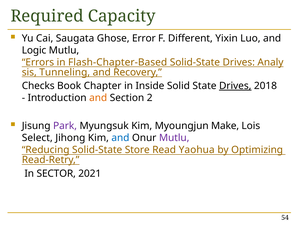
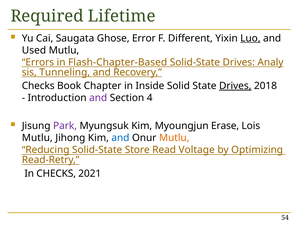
Capacity: Capacity -> Lifetime
Luo underline: none -> present
Logic: Logic -> Used
and at (98, 98) colour: orange -> purple
2: 2 -> 4
Make: Make -> Erase
Select at (37, 138): Select -> Mutlu
Mutlu at (174, 138) colour: purple -> orange
Yaohua: Yaohua -> Voltage
In SECTOR: SECTOR -> CHECKS
